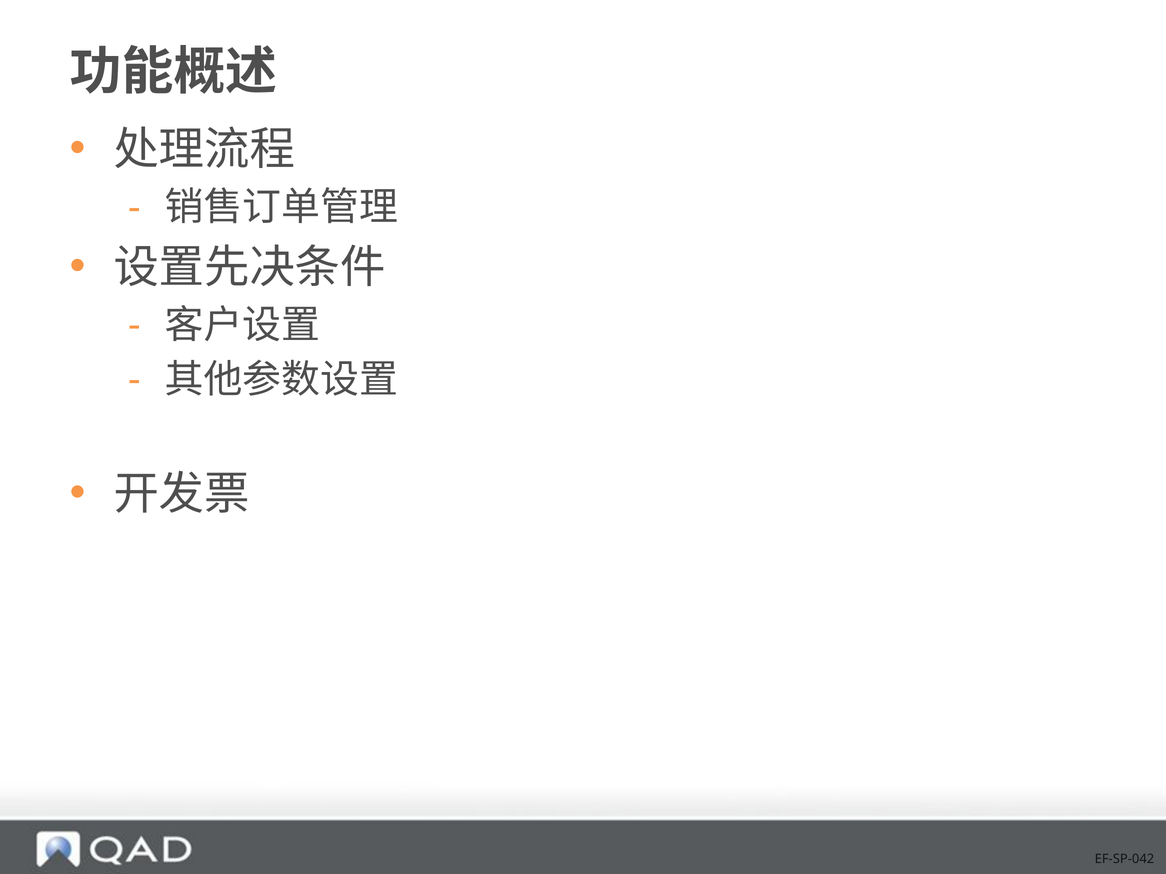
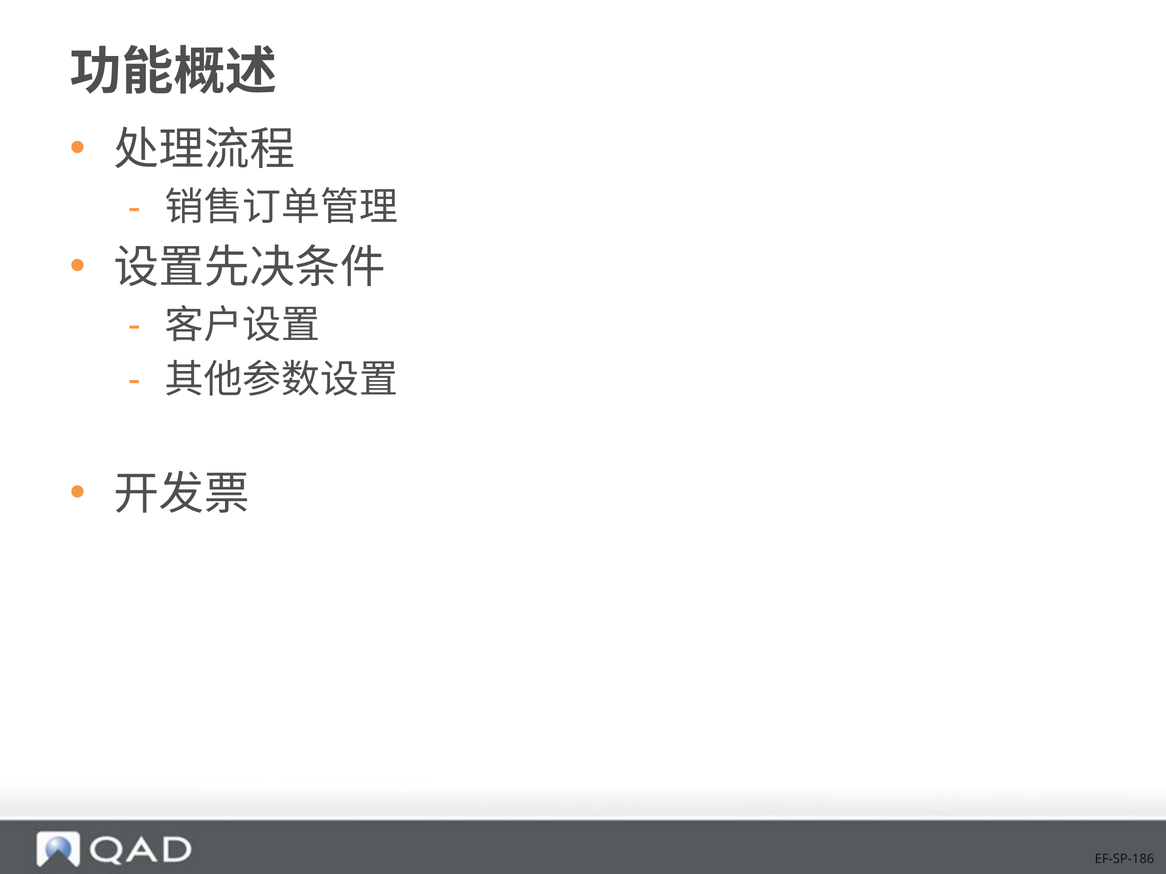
EF-SP-042: EF-SP-042 -> EF-SP-186
